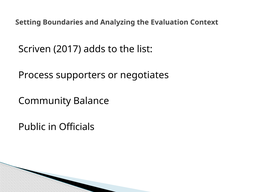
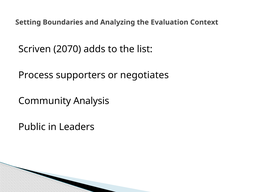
2017: 2017 -> 2070
Balance: Balance -> Analysis
Officials: Officials -> Leaders
